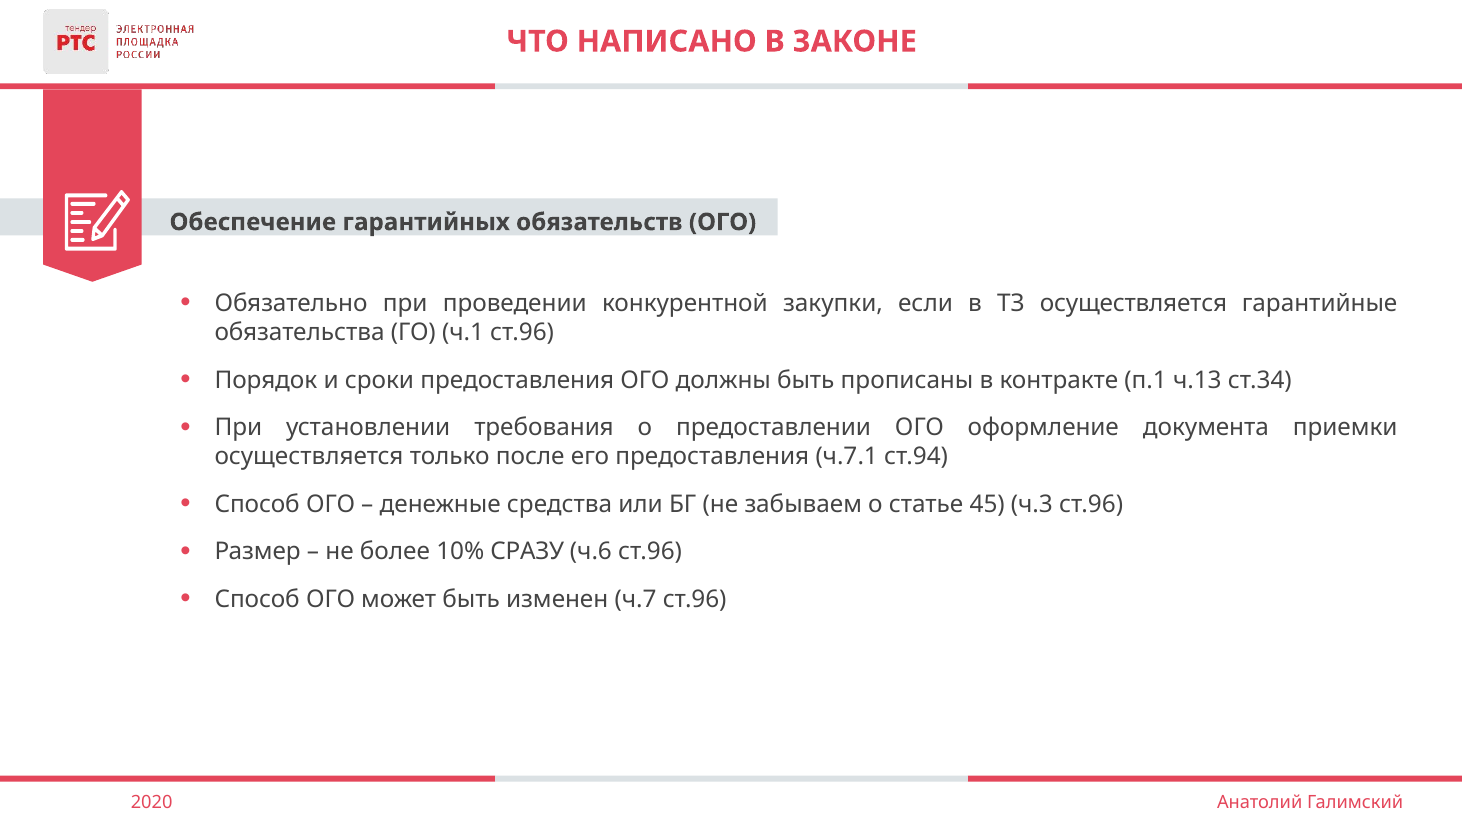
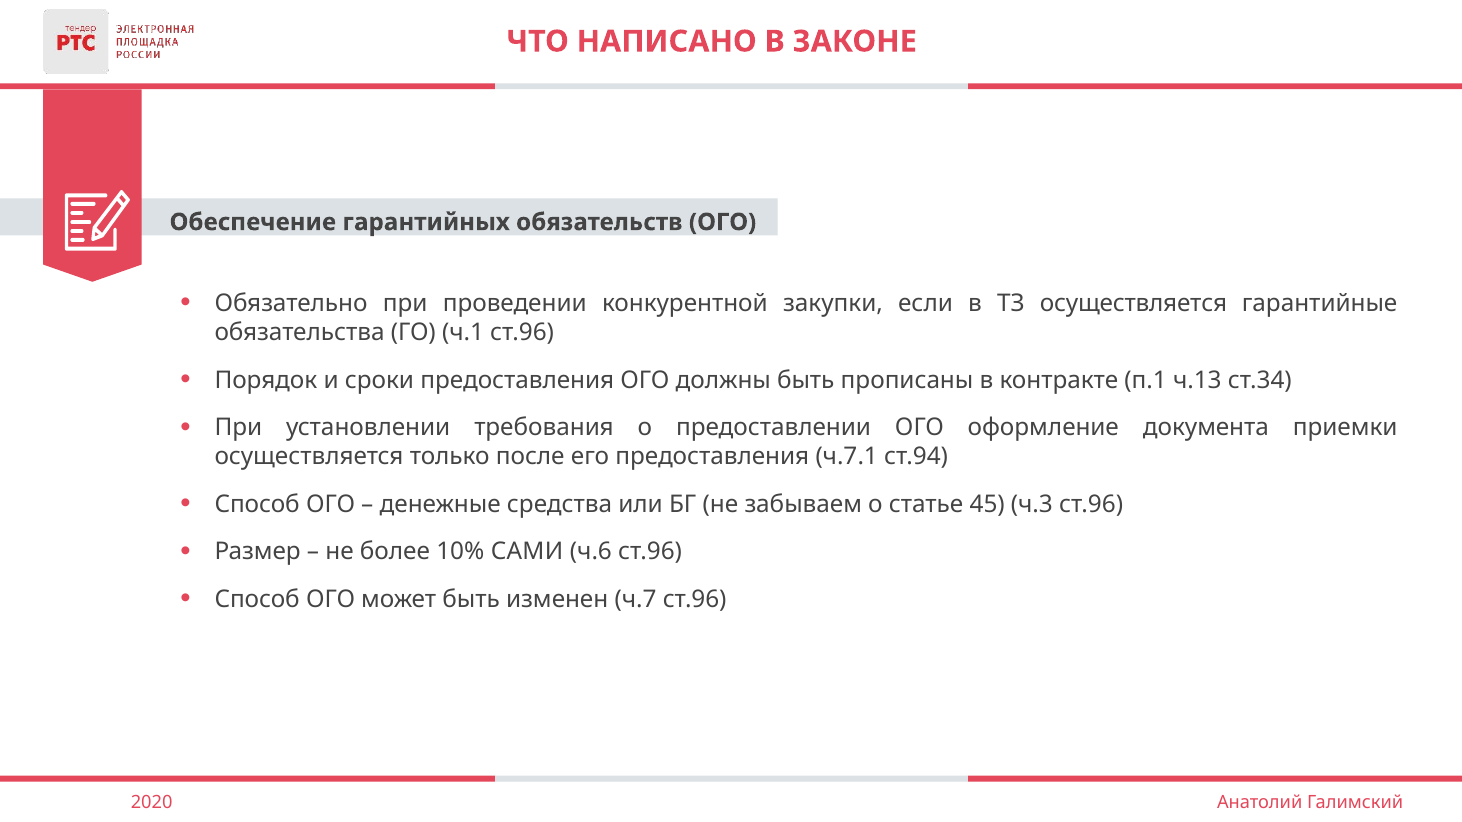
СРАЗУ: СРАЗУ -> САМИ
